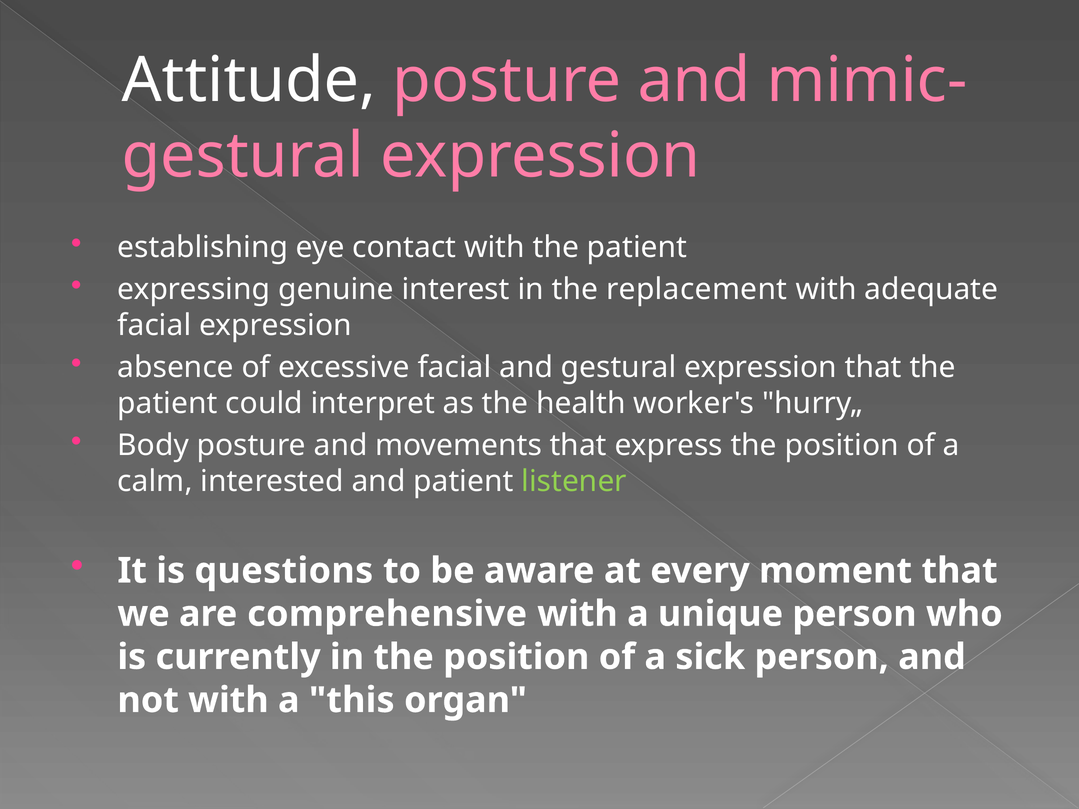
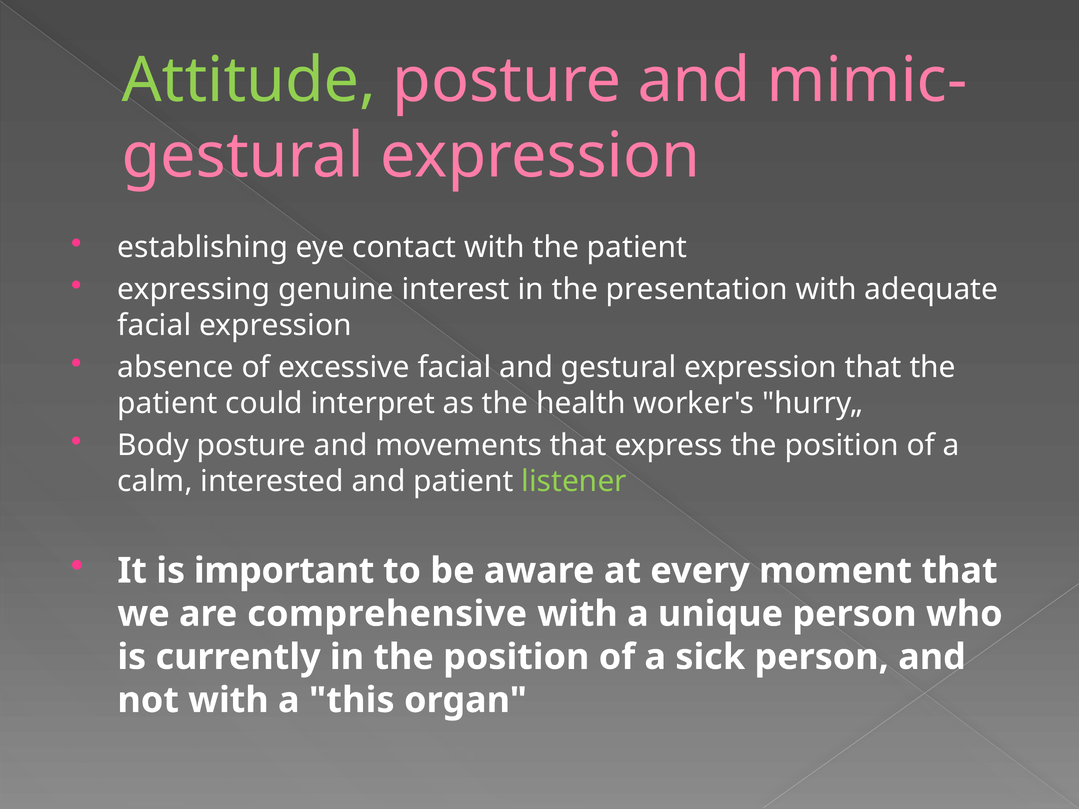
Attitude colour: white -> light green
replacement: replacement -> presentation
questions: questions -> important
